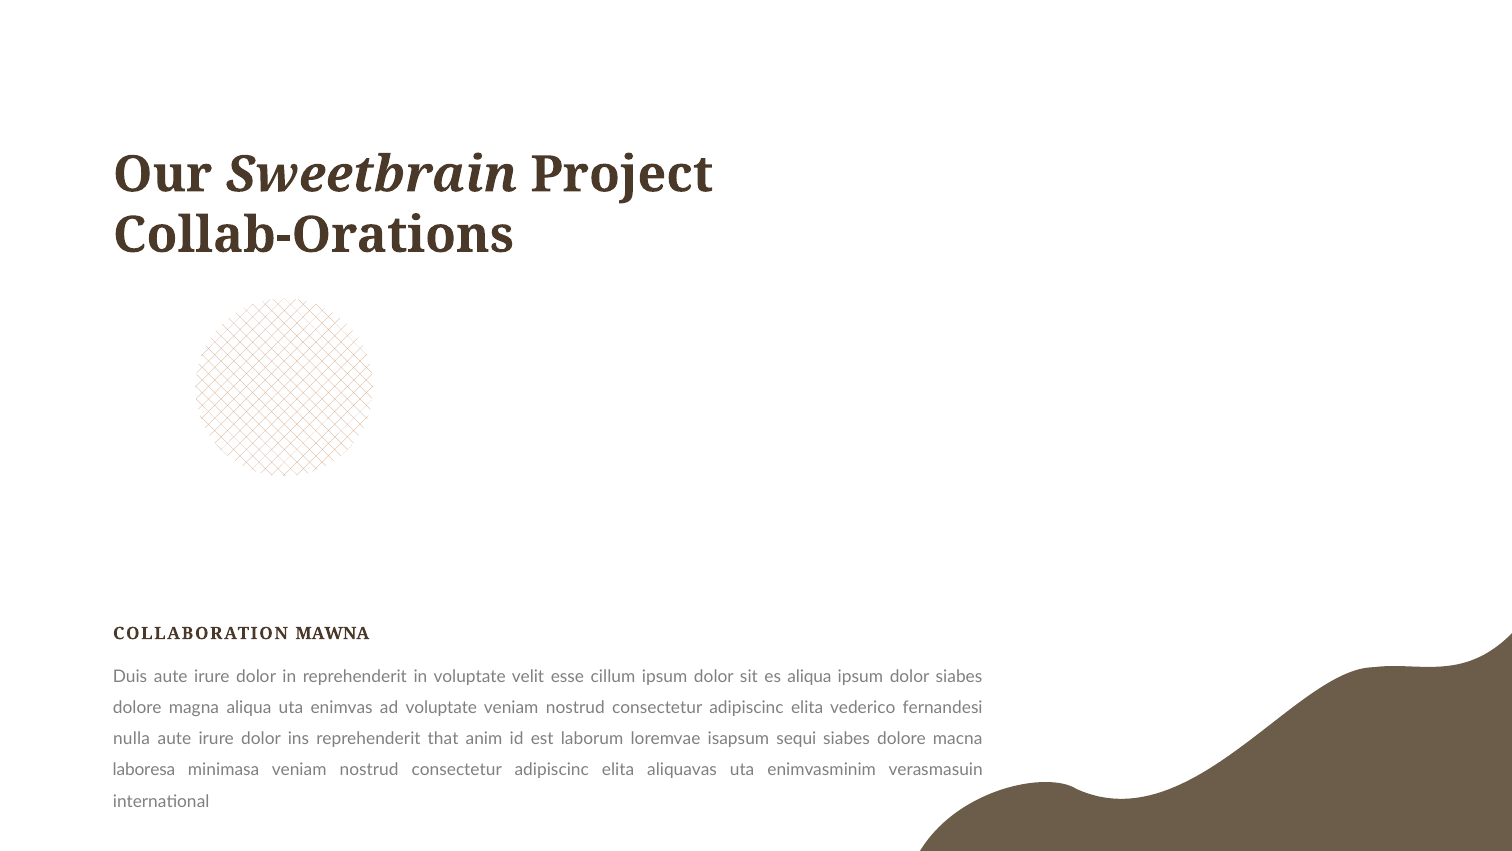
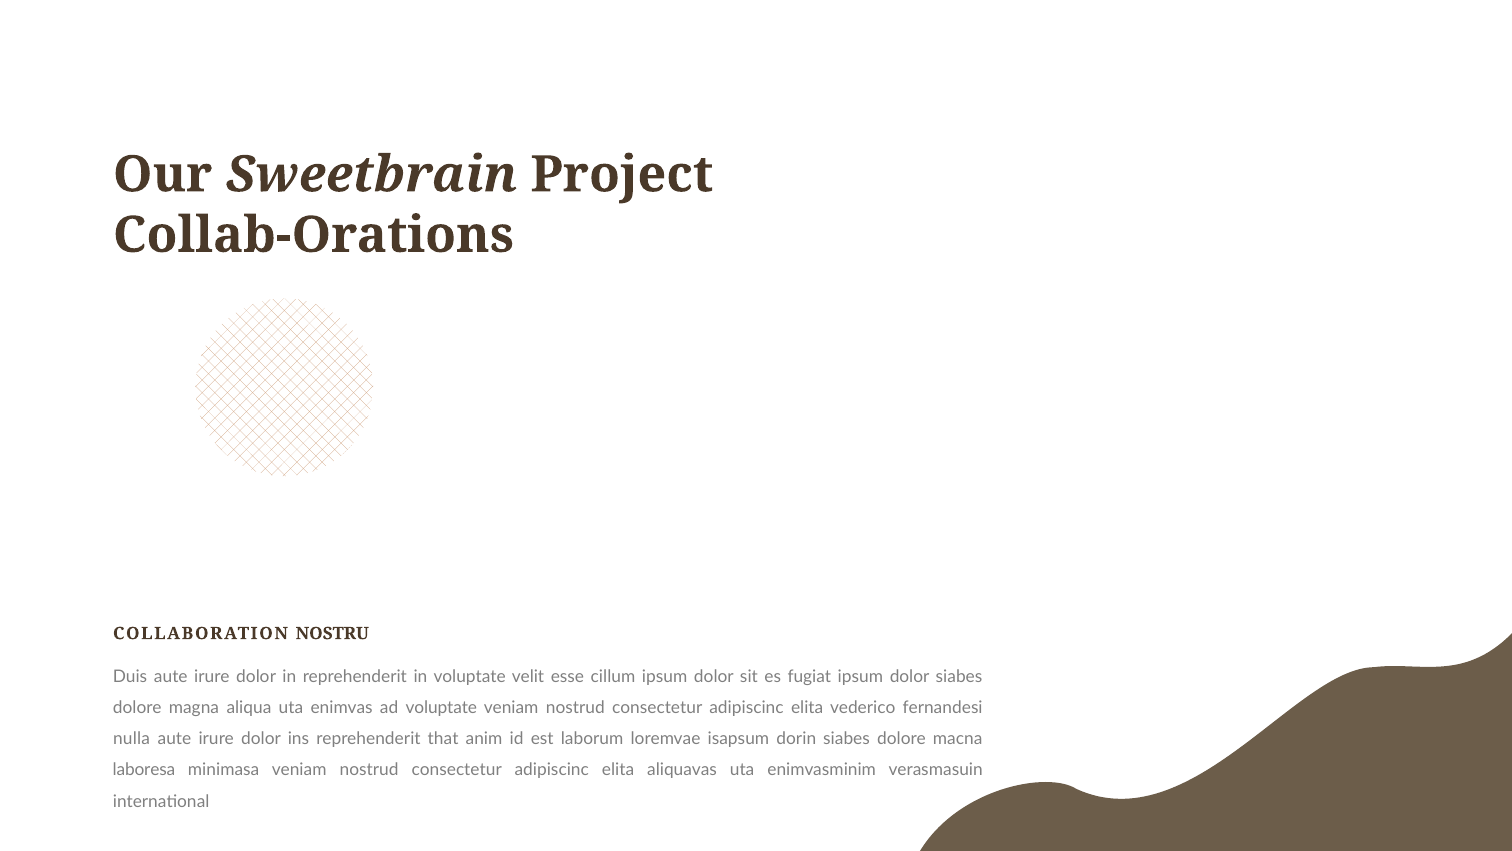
MAWNA: MAWNA -> NOSTRU
es aliqua: aliqua -> fugiat
sequi: sequi -> dorin
